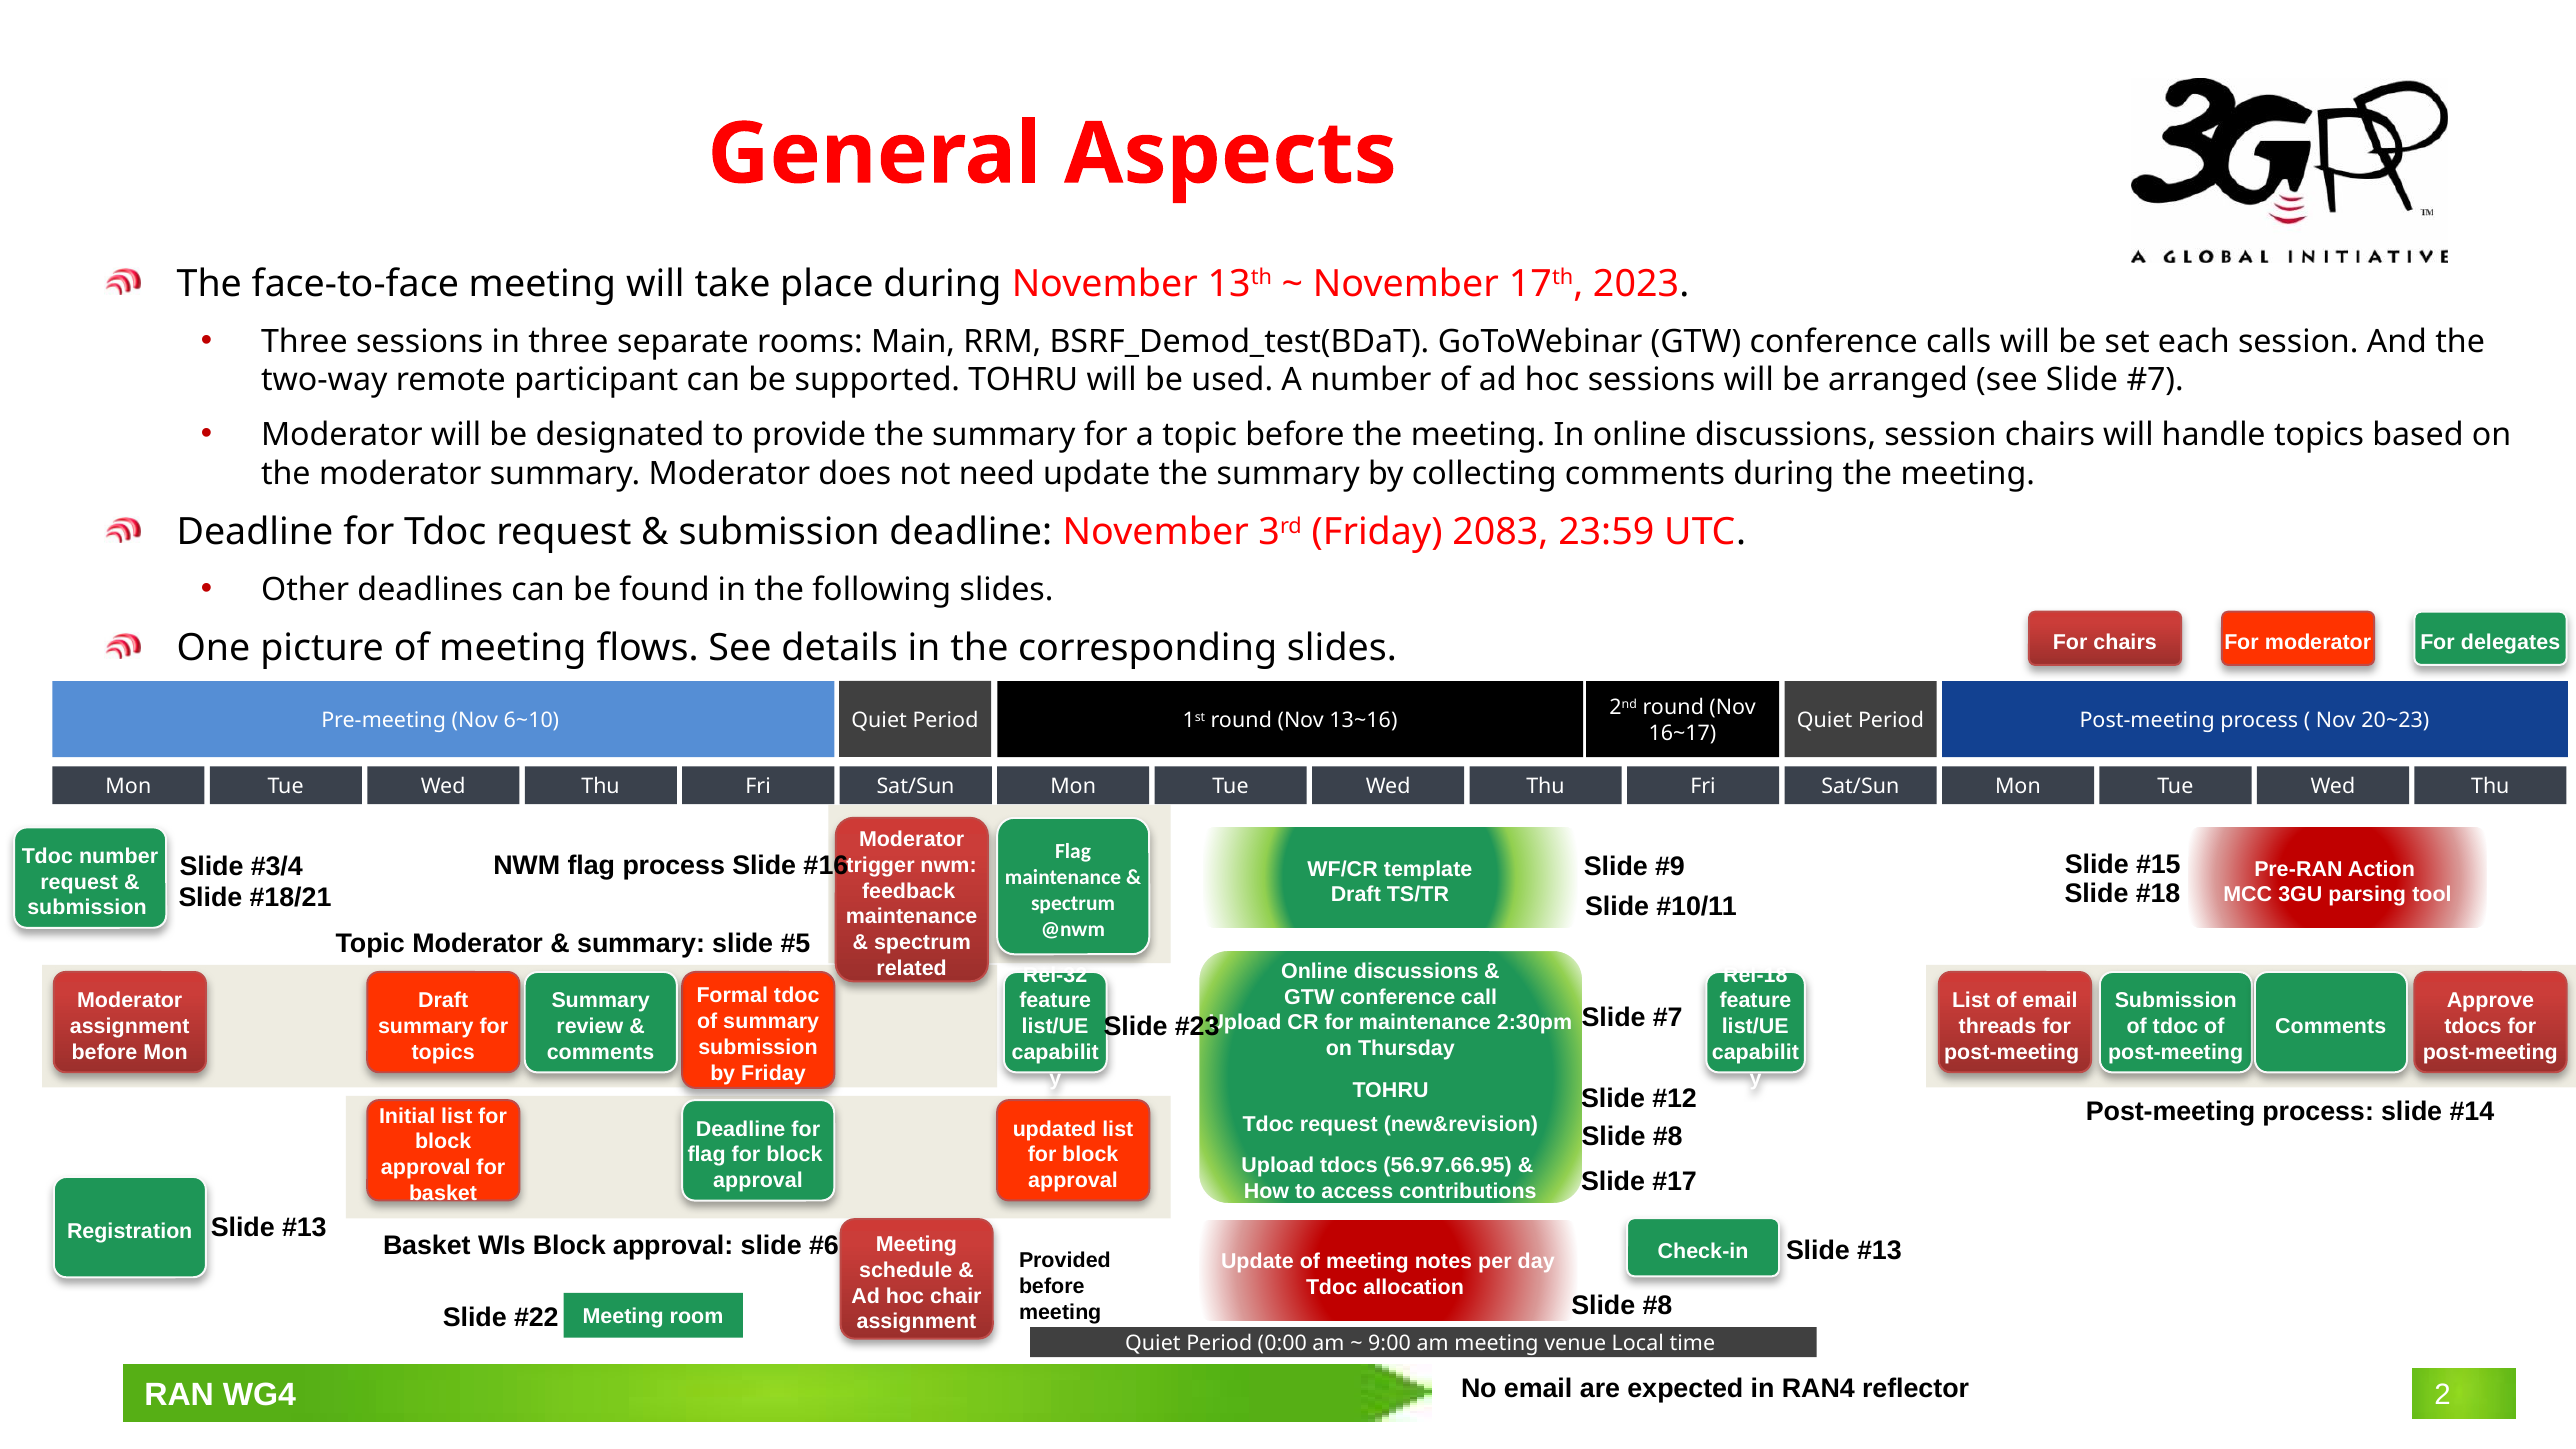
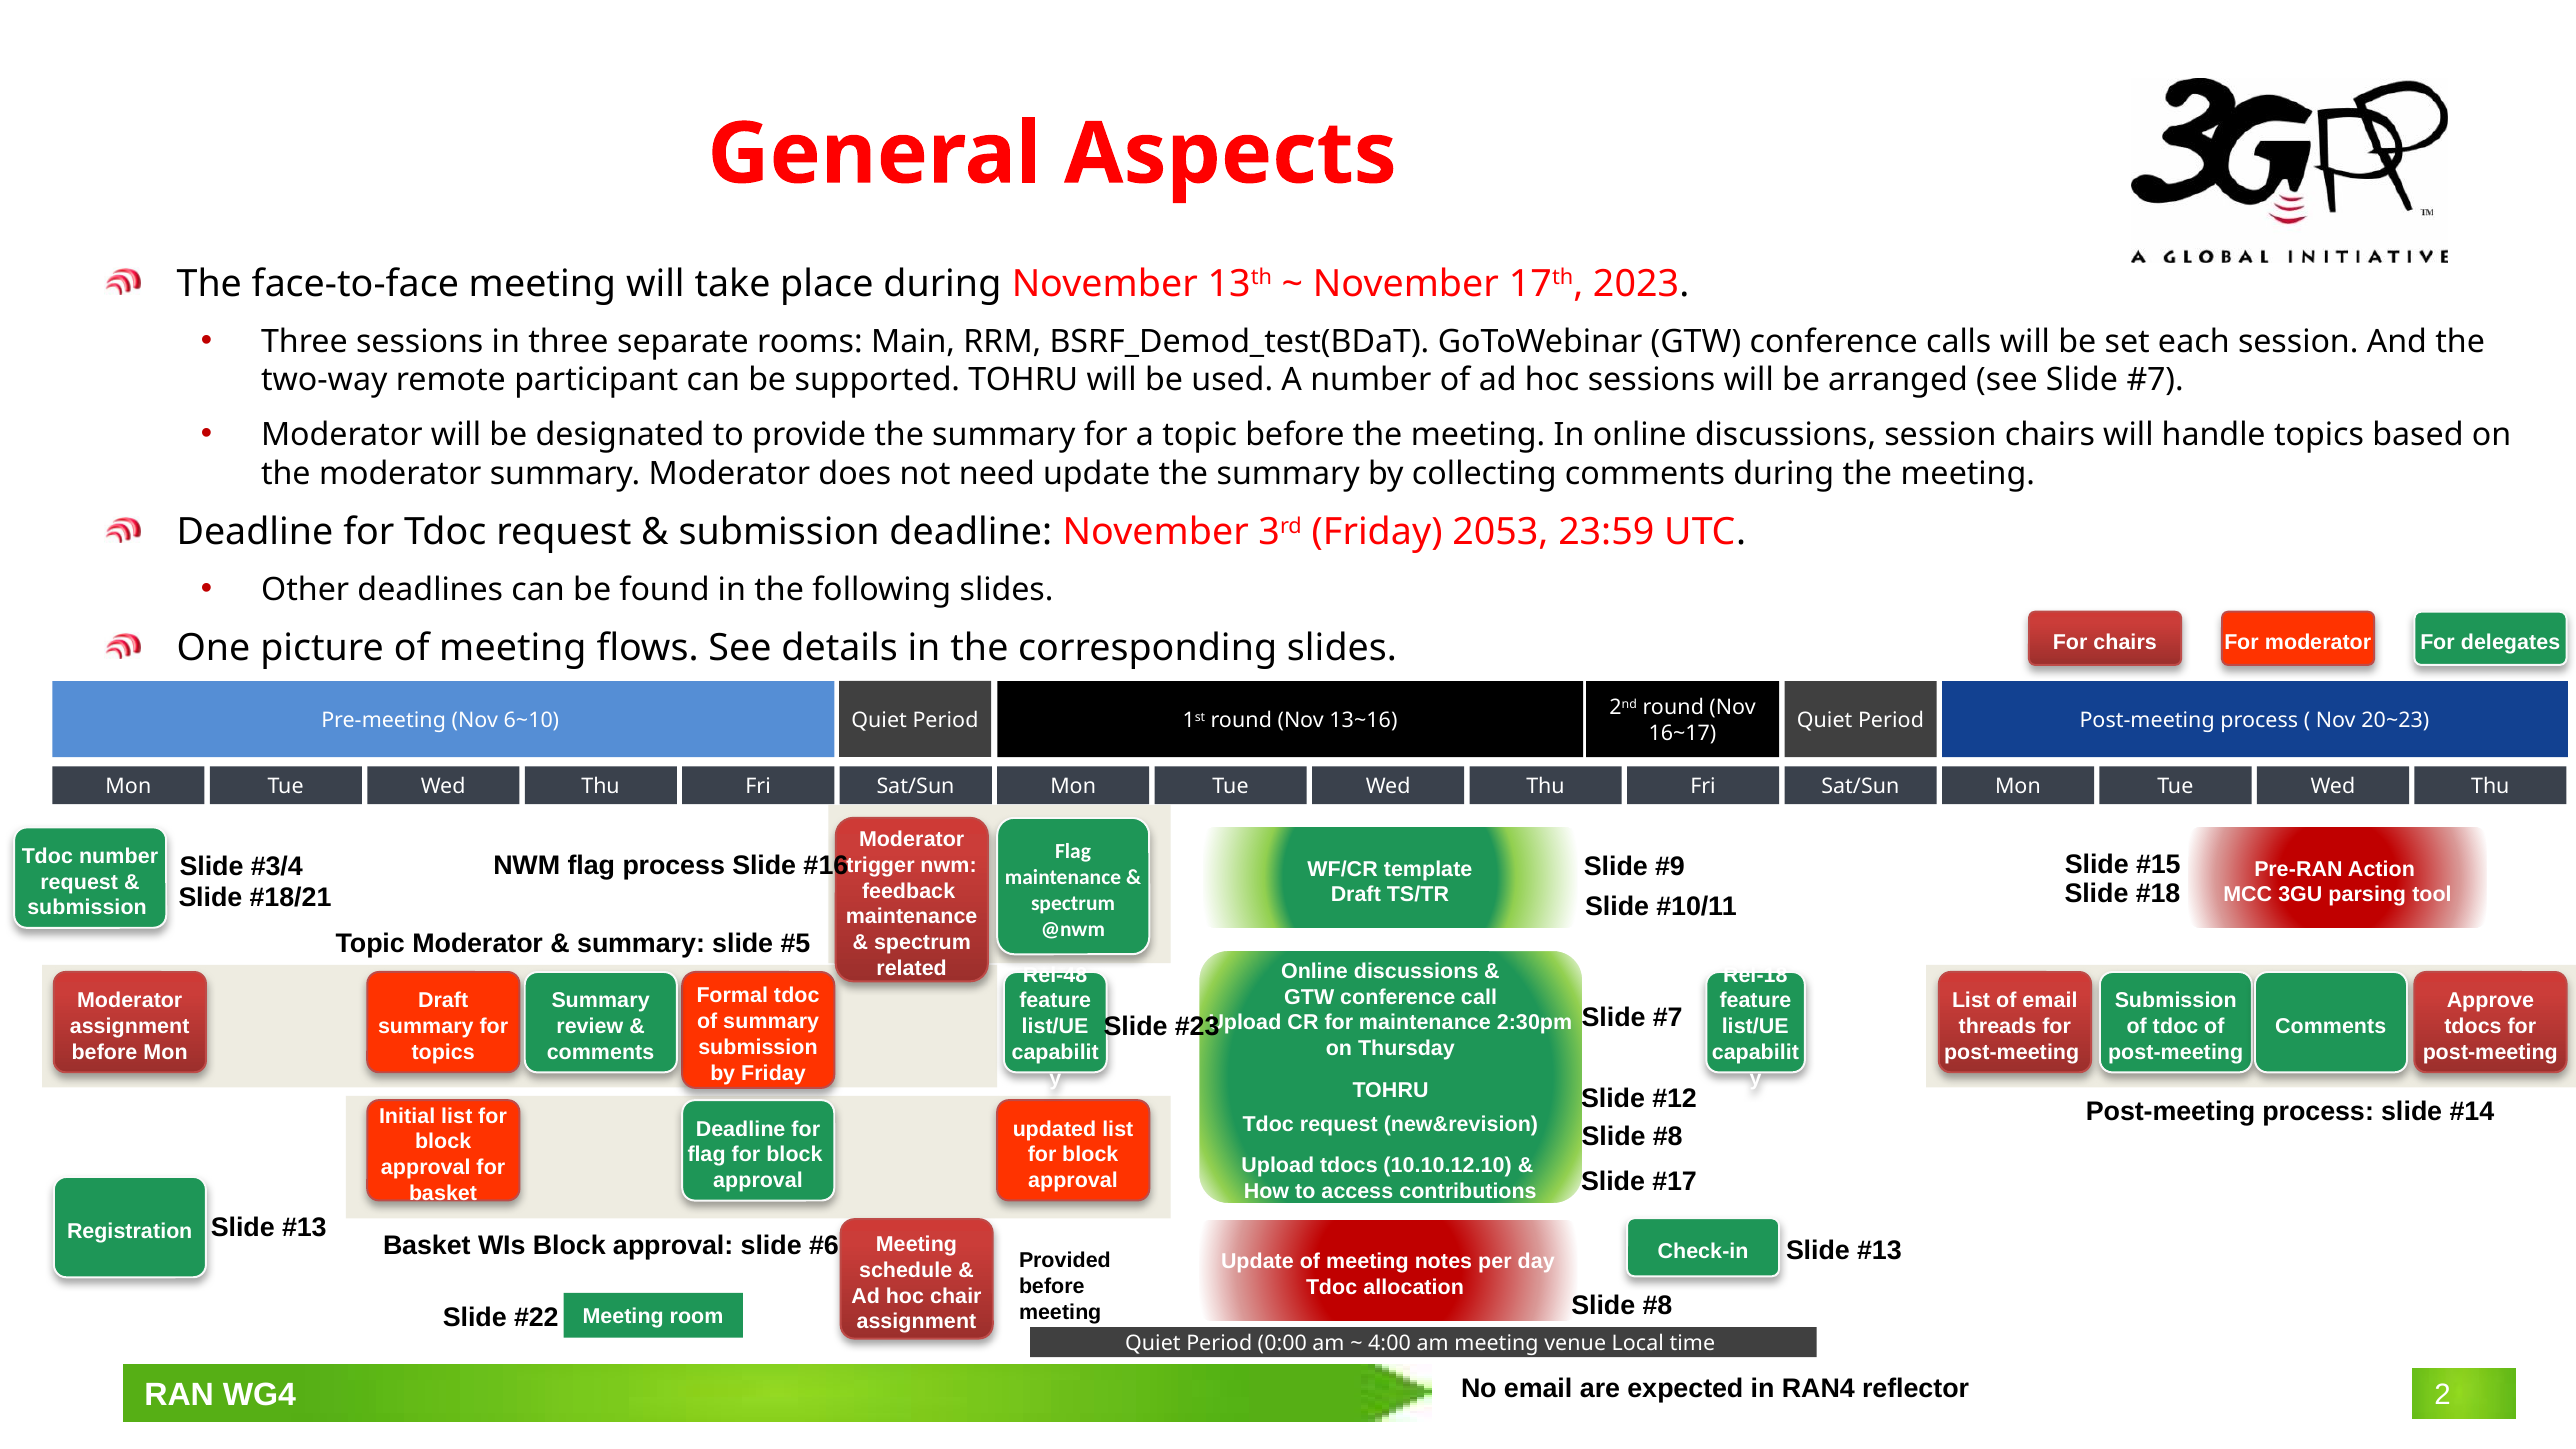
2083: 2083 -> 2053
Rel-32: Rel-32 -> Rel-48
56.97.66.95: 56.97.66.95 -> 10.10.12.10
9:00: 9:00 -> 4:00
